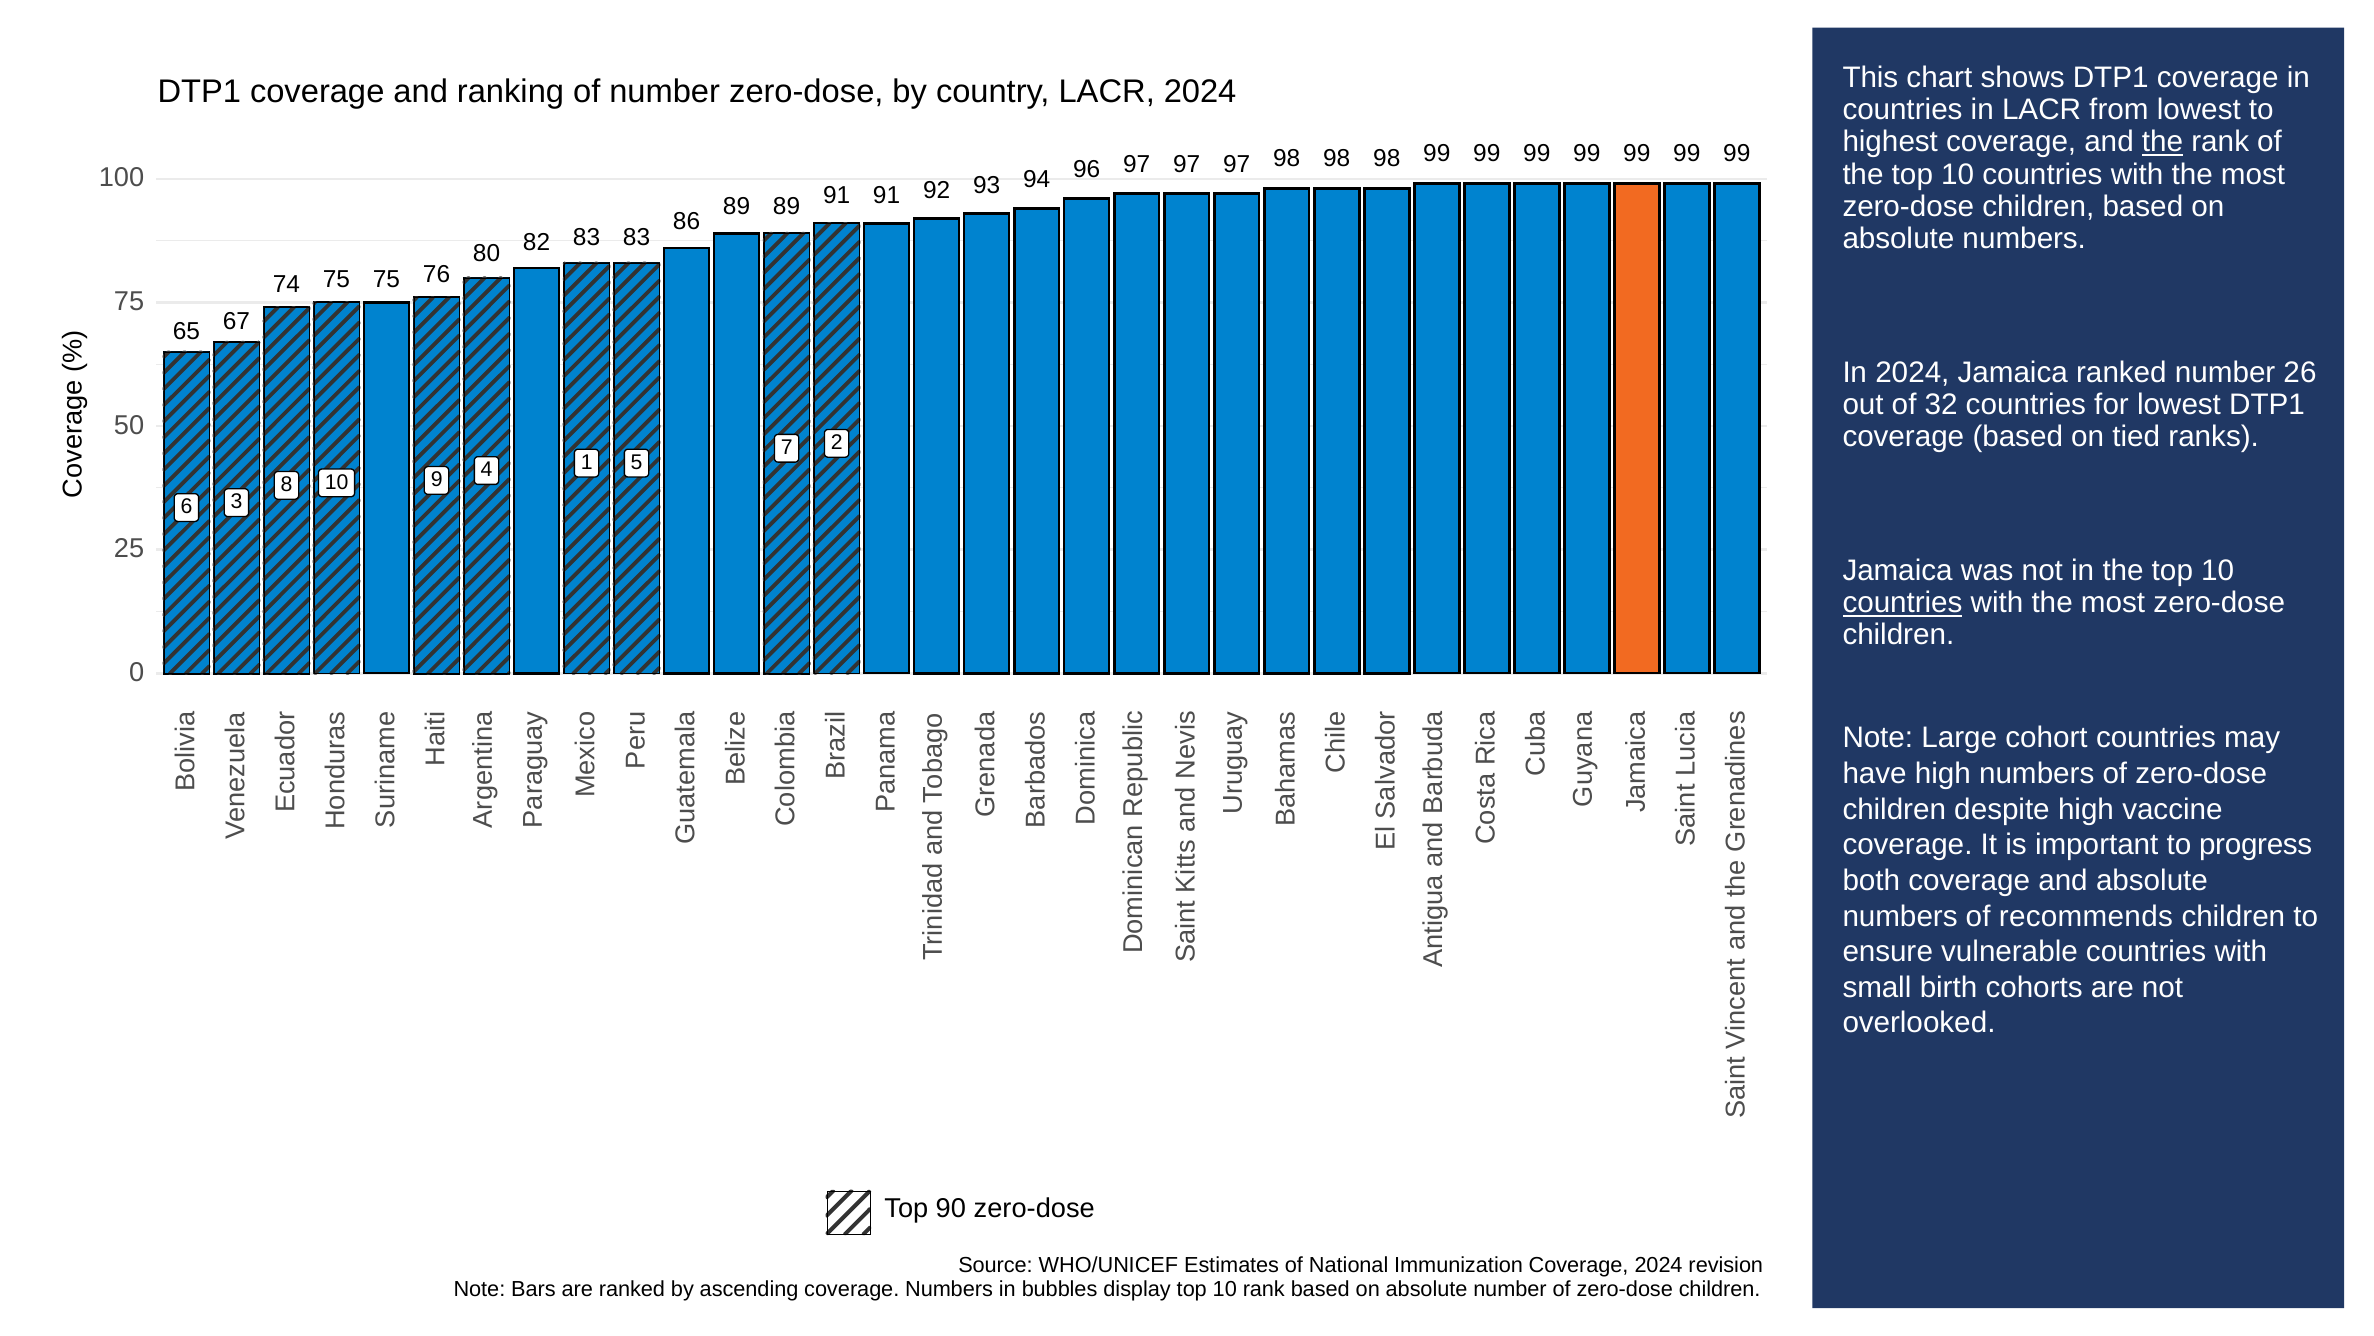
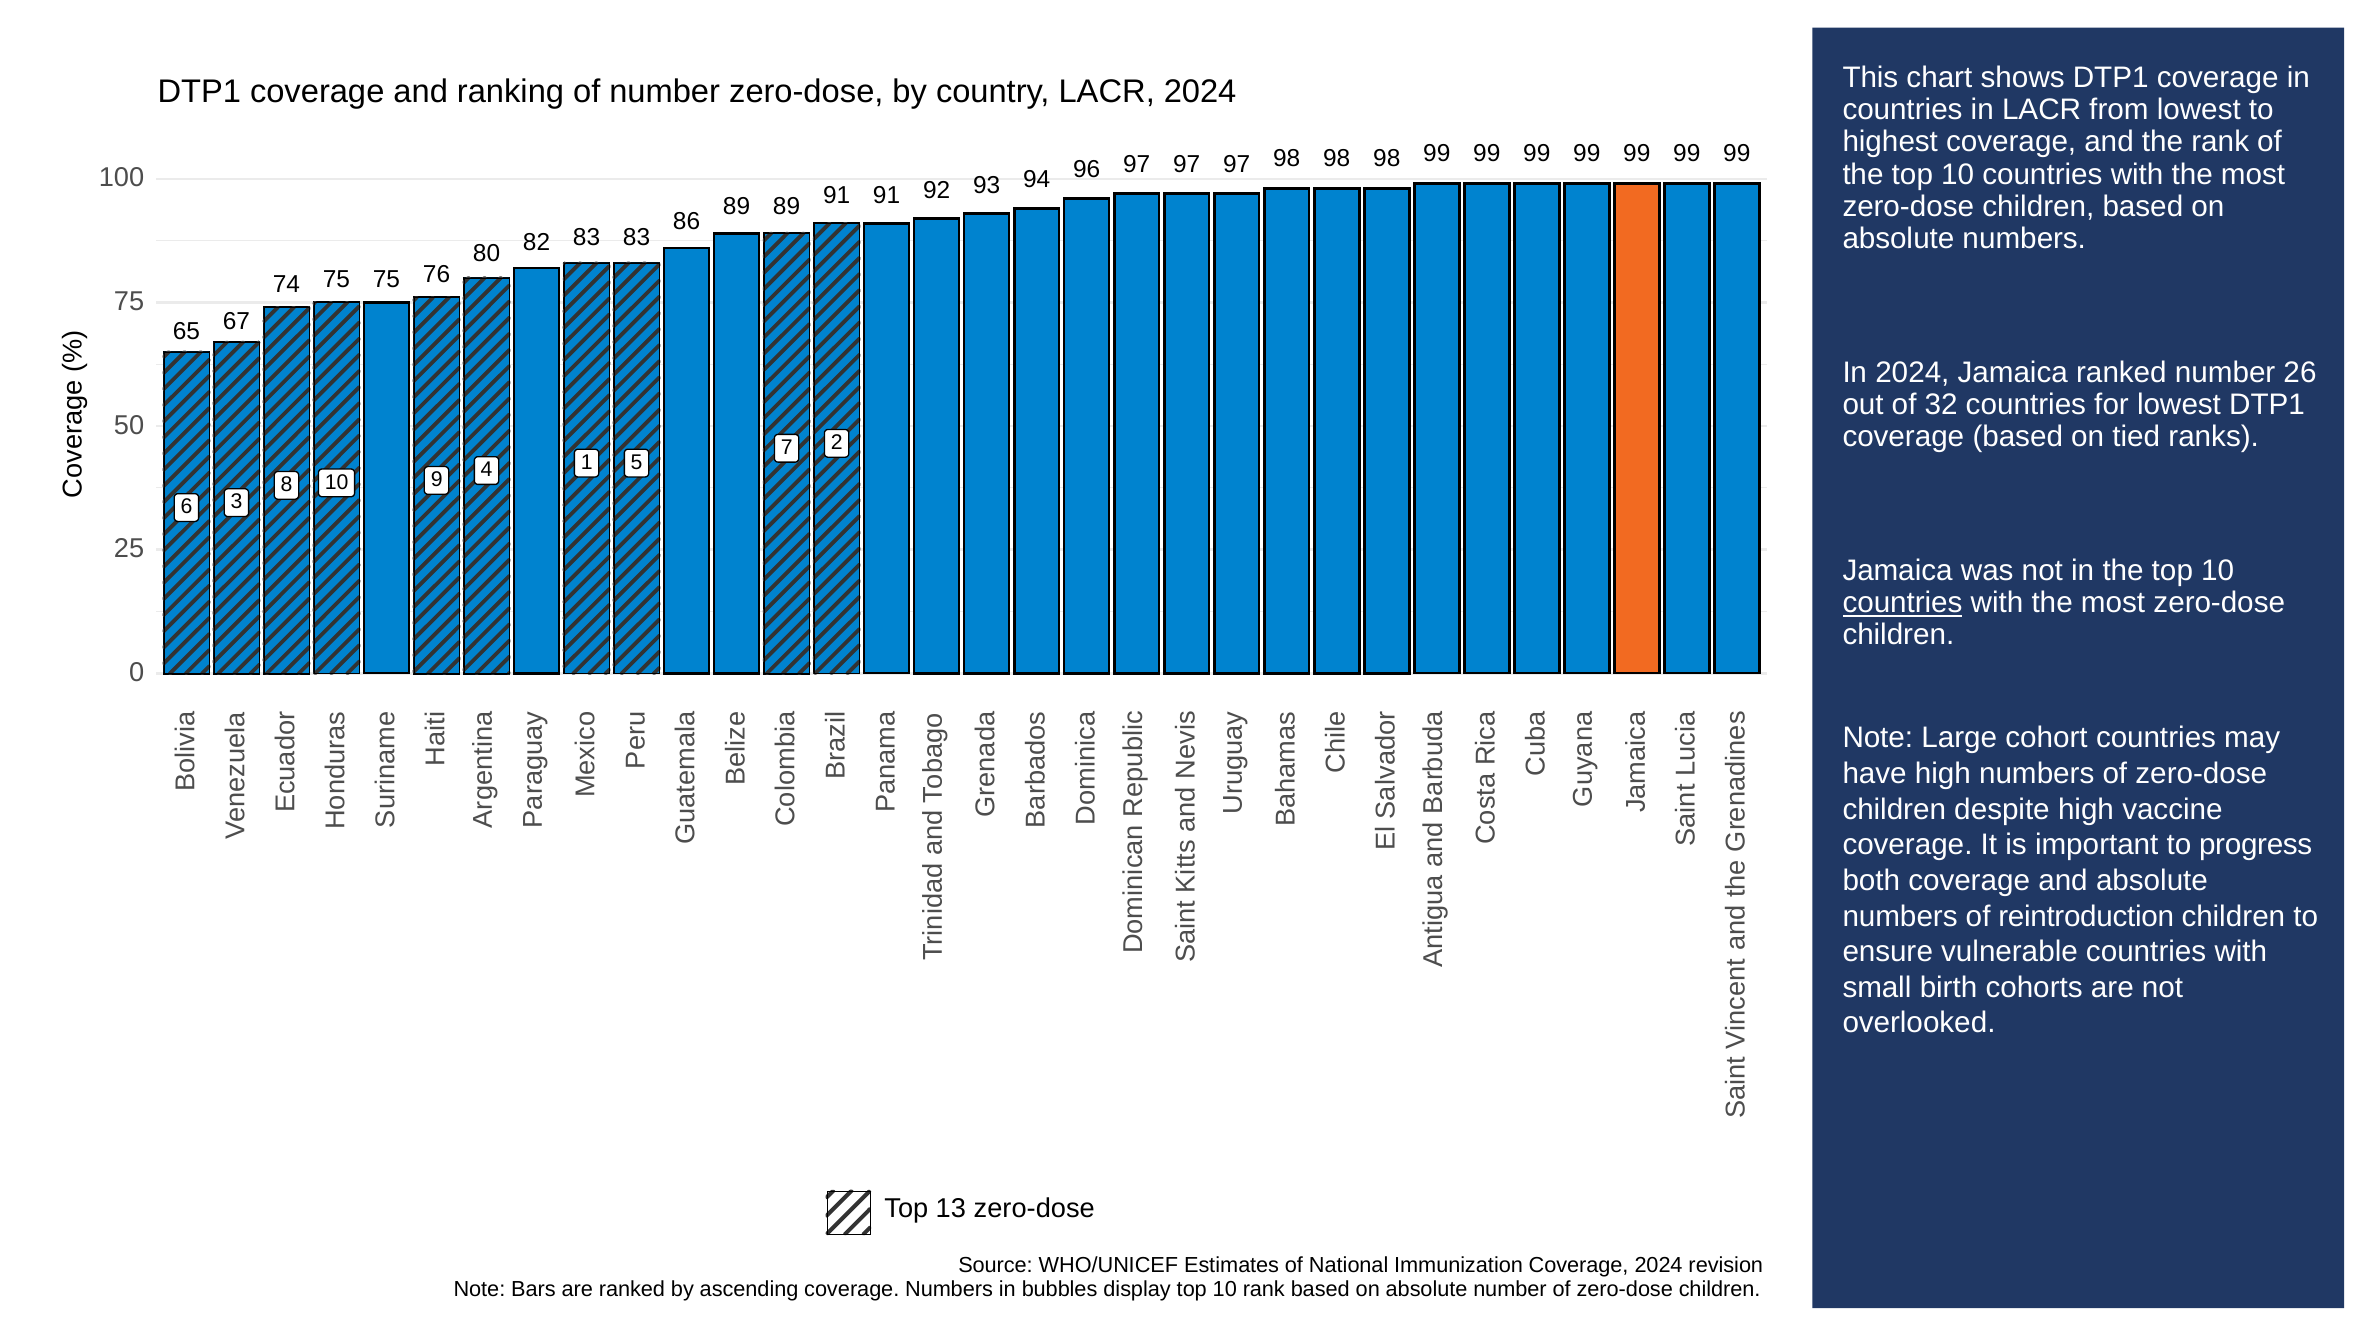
the at (2163, 142) underline: present -> none
recommends: recommends -> reintroduction
90: 90 -> 13
